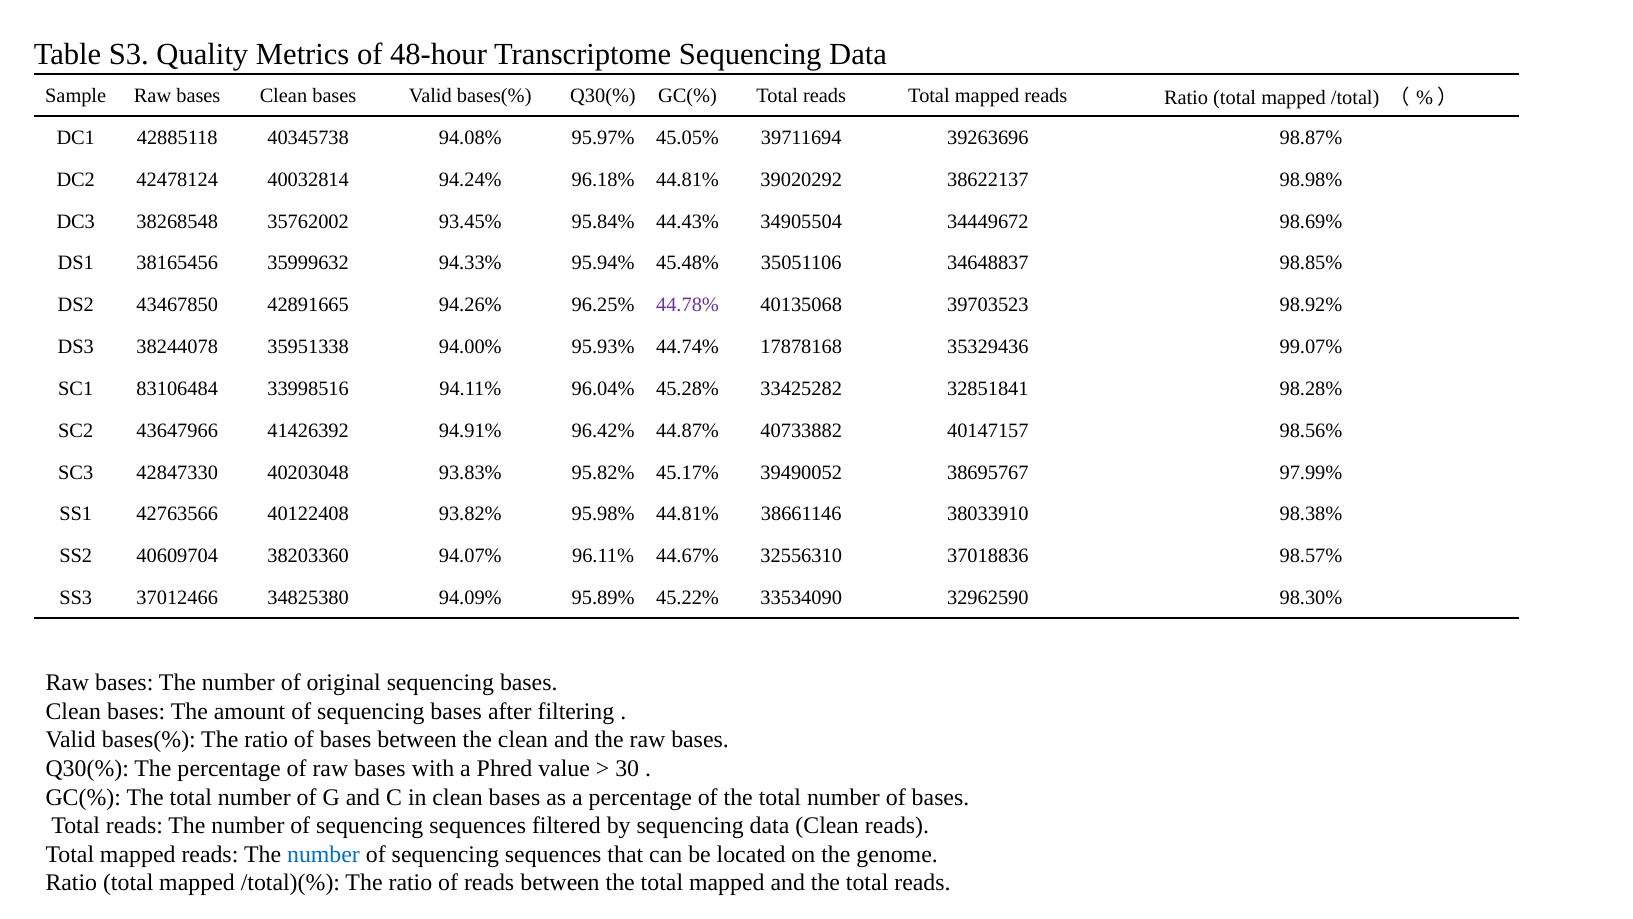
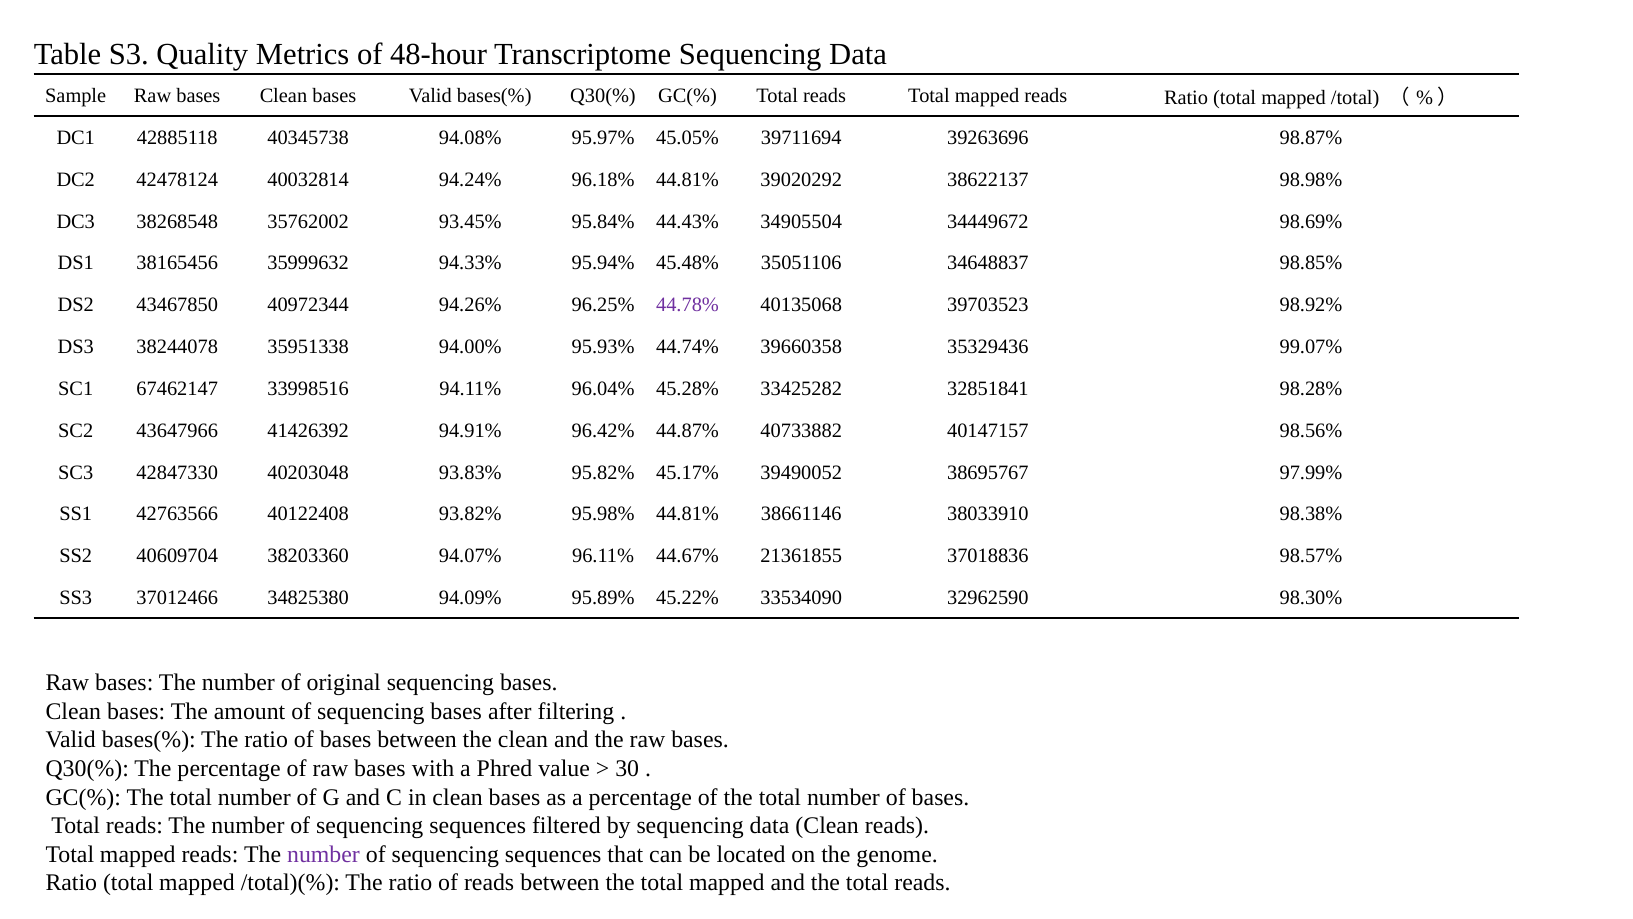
42891665: 42891665 -> 40972344
17878168: 17878168 -> 39660358
83106484: 83106484 -> 67462147
32556310: 32556310 -> 21361855
number at (323, 854) colour: blue -> purple
